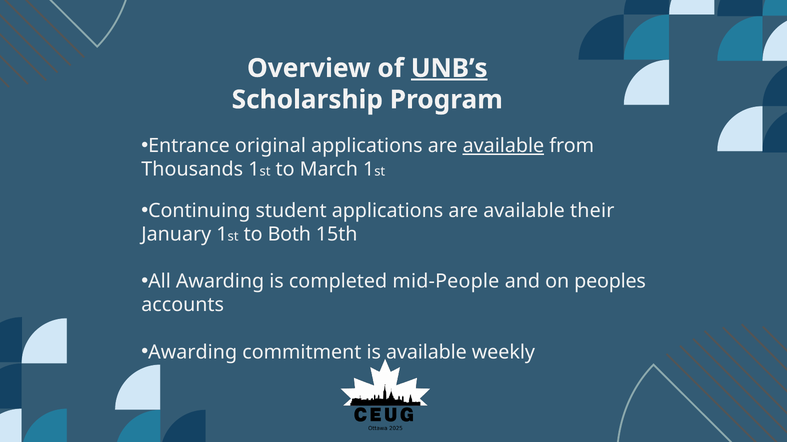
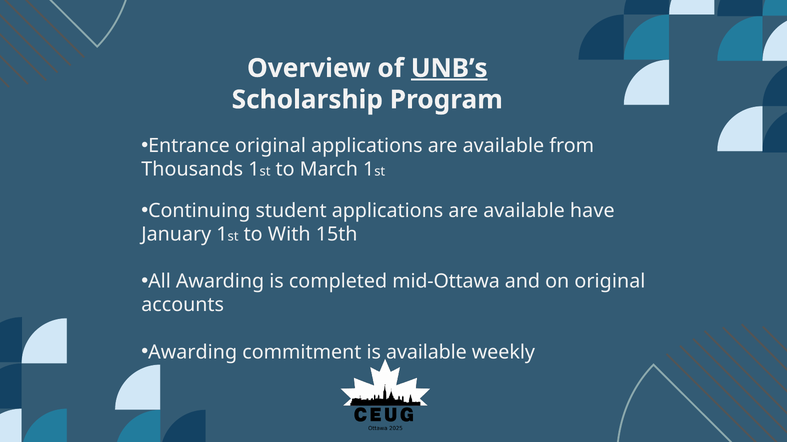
available at (503, 146) underline: present -> none
their: their -> have
Both: Both -> With
mid-People: mid-People -> mid-Ottawa
on peoples: peoples -> original
